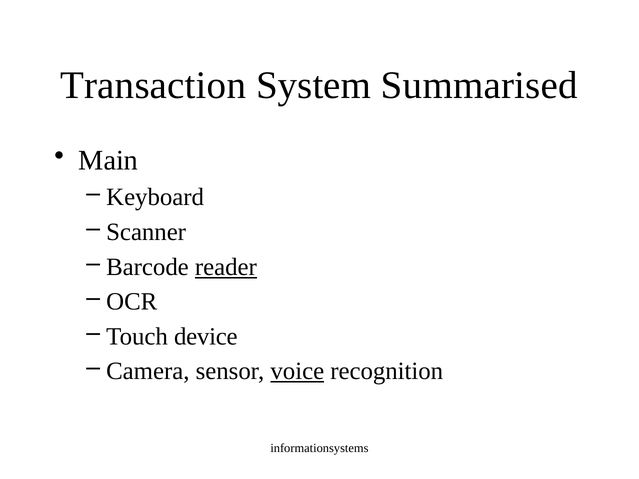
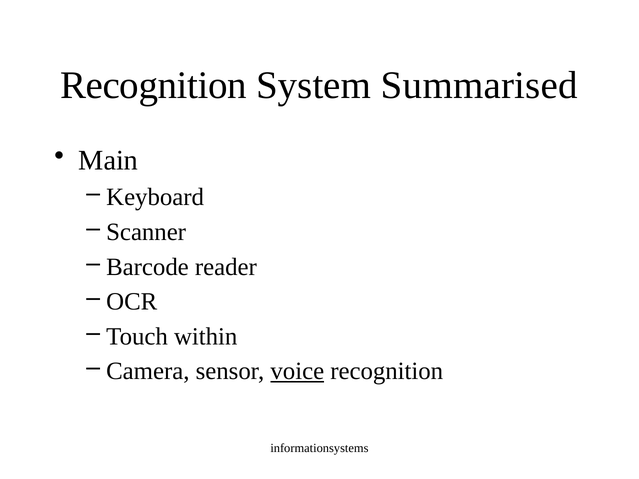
Transaction at (153, 85): Transaction -> Recognition
reader underline: present -> none
device: device -> within
